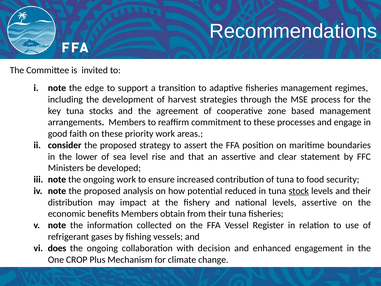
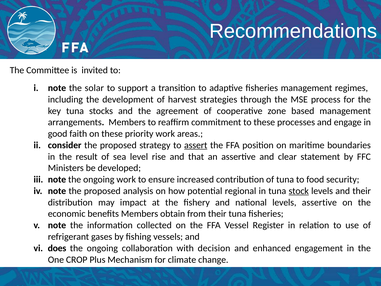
edge: edge -> solar
assert underline: none -> present
lower: lower -> result
reduced: reduced -> regional
